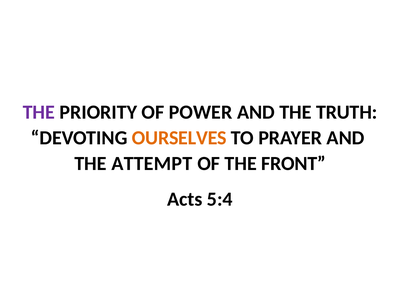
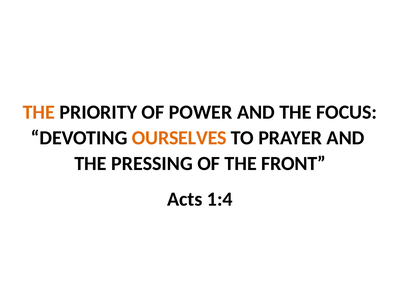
THE at (39, 112) colour: purple -> orange
TRUTH: TRUTH -> FOCUS
ATTEMPT: ATTEMPT -> PRESSING
5:4: 5:4 -> 1:4
